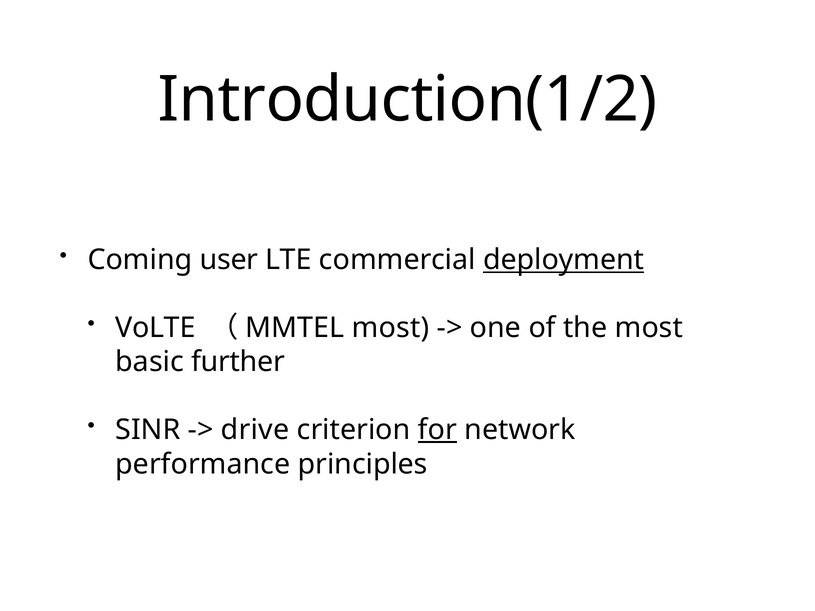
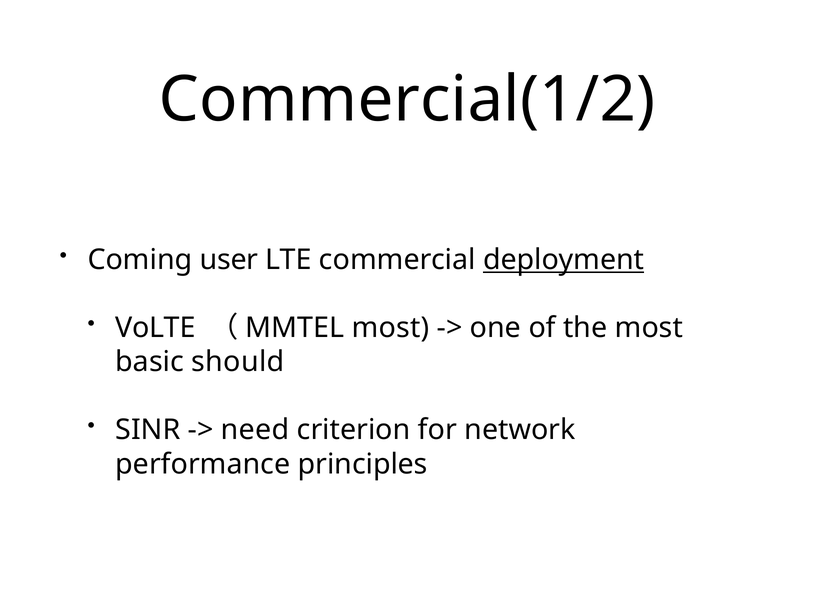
Introduction(1/2: Introduction(1/2 -> Commercial(1/2
further: further -> should
drive: drive -> need
for underline: present -> none
